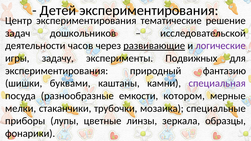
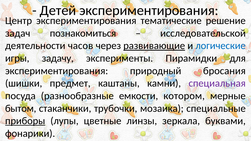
дошкольников: дошкольников -> познакомиться
логические colour: purple -> blue
Подвижных: Подвижных -> Пирамидки
фантазию: фантазию -> бросания
буквами: буквами -> предмет
мелки: мелки -> бытом
приборы underline: none -> present
образцы: образцы -> буквами
